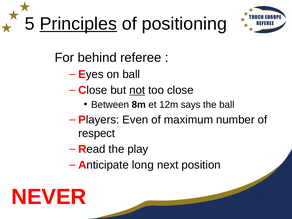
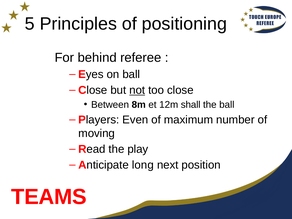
Principles underline: present -> none
says: says -> shall
respect: respect -> moving
NEVER: NEVER -> TEAMS
